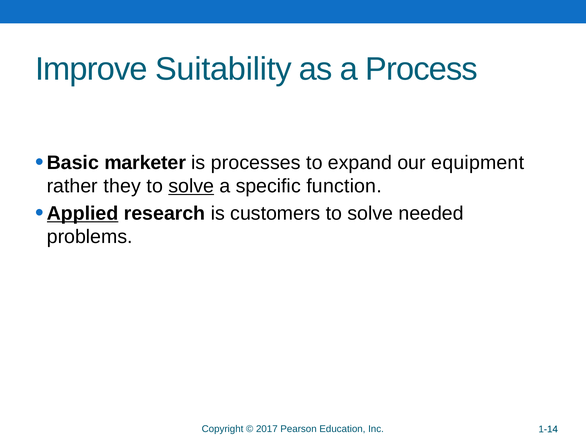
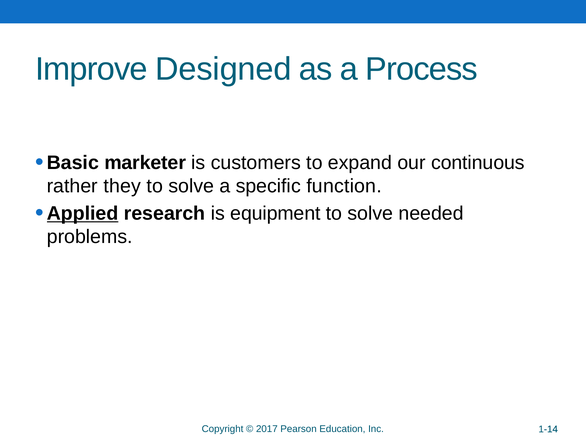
Suitability: Suitability -> Designed
processes: processes -> customers
equipment: equipment -> continuous
solve at (191, 186) underline: present -> none
customers: customers -> equipment
